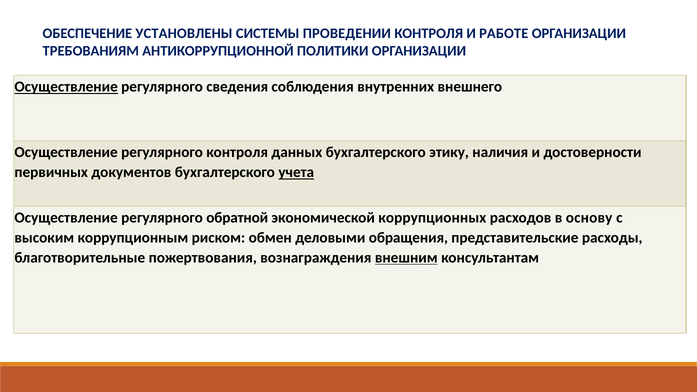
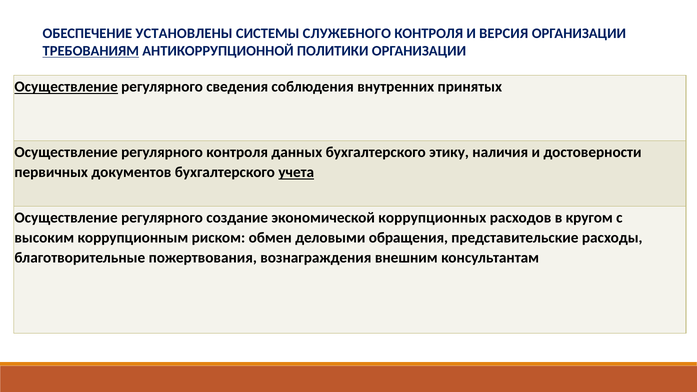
ПРОВЕДЕНИИ: ПРОВЕДЕНИИ -> СЛУЖЕБНОГО
РАБОТЕ: РАБОТЕ -> ВЕРСИЯ
ТРЕБОВАНИЯМ underline: none -> present
внешнего: внешнего -> принятых
обратной: обратной -> создание
основу: основу -> кругом
внешним underline: present -> none
